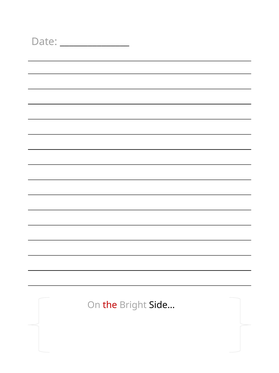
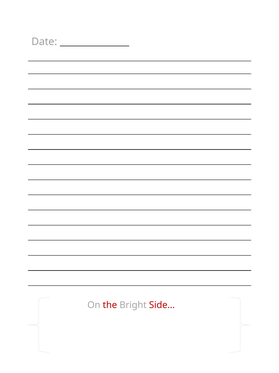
Side… colour: black -> red
